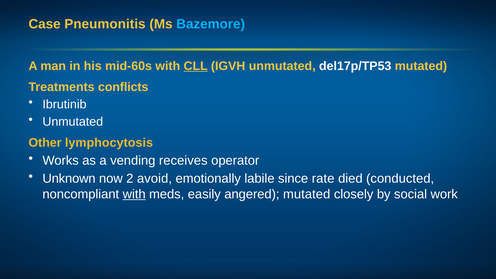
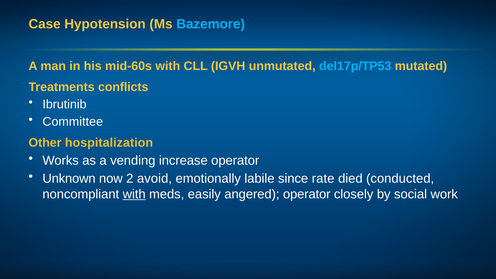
Pneumonitis: Pneumonitis -> Hypotension
CLL underline: present -> none
del17p/TP53 colour: white -> light blue
Unmutated at (73, 122): Unmutated -> Committee
lymphocytosis: lymphocytosis -> hospitalization
receives: receives -> increase
angered mutated: mutated -> operator
